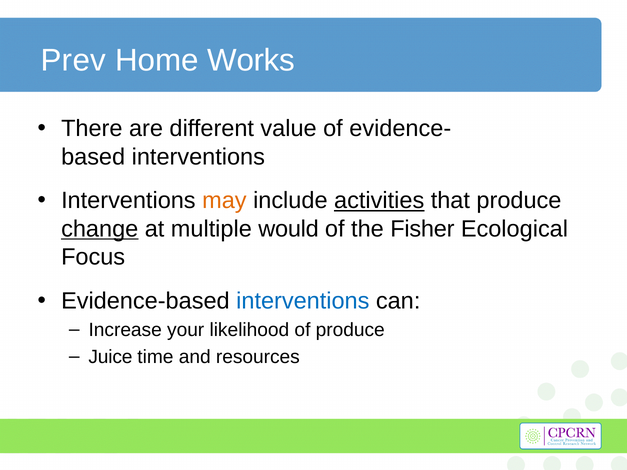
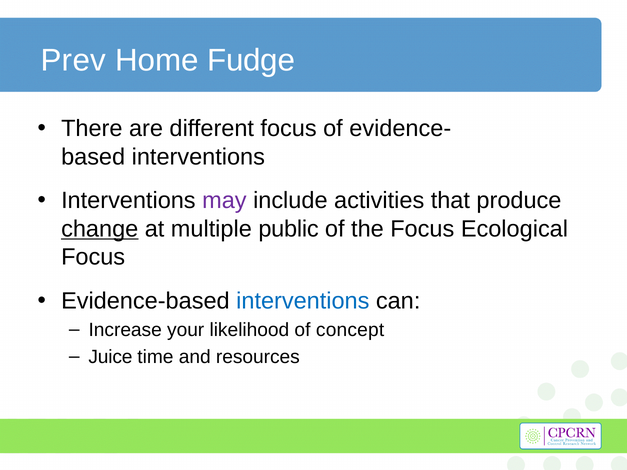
Works: Works -> Fudge
different value: value -> focus
may colour: orange -> purple
activities underline: present -> none
would: would -> public
the Fisher: Fisher -> Focus
of produce: produce -> concept
